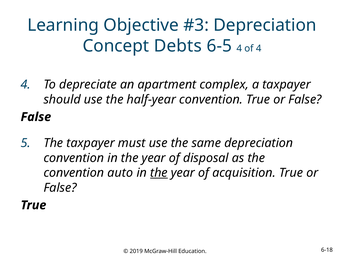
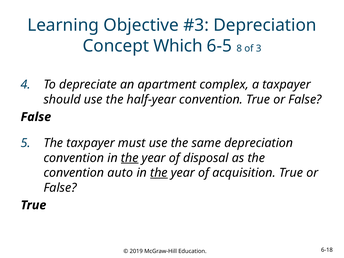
Debts: Debts -> Which
6-5 4: 4 -> 8
of 4: 4 -> 3
the at (130, 158) underline: none -> present
